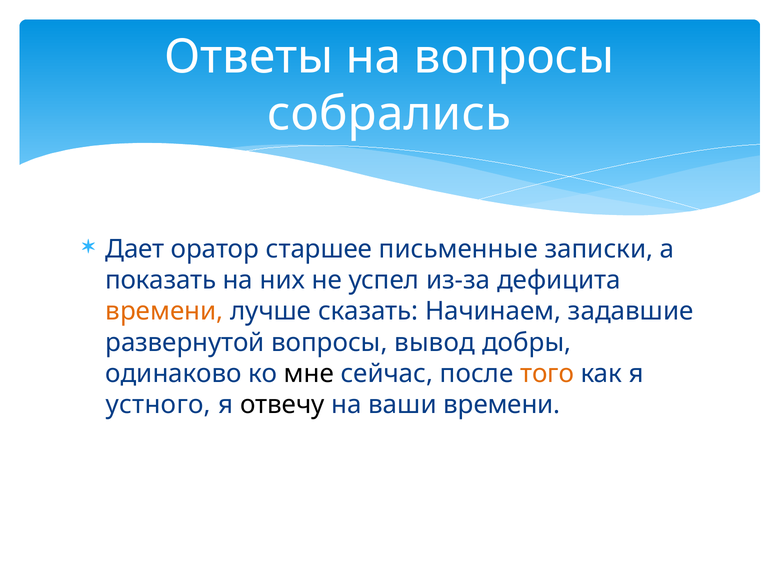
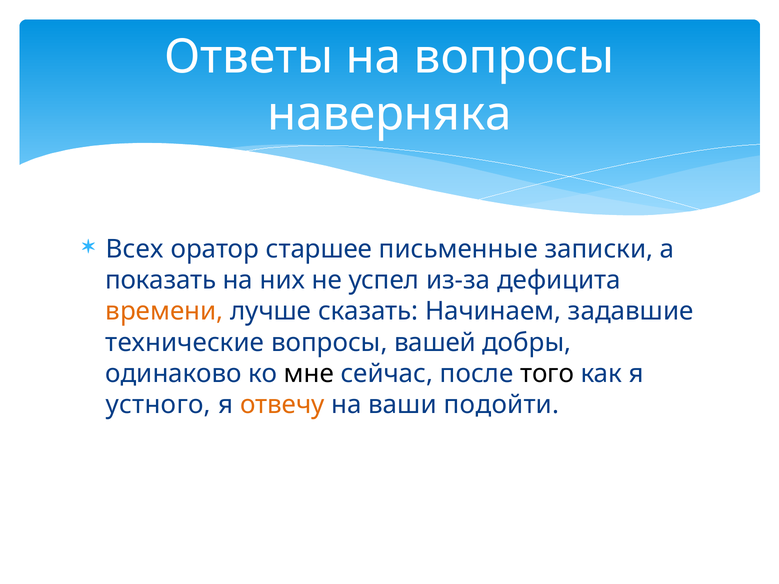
собрались: собрались -> наверняка
Дает: Дает -> Всех
развернутой: развернутой -> технические
вывод: вывод -> вашей
того colour: orange -> black
отвечу colour: black -> orange
ваши времени: времени -> подойти
